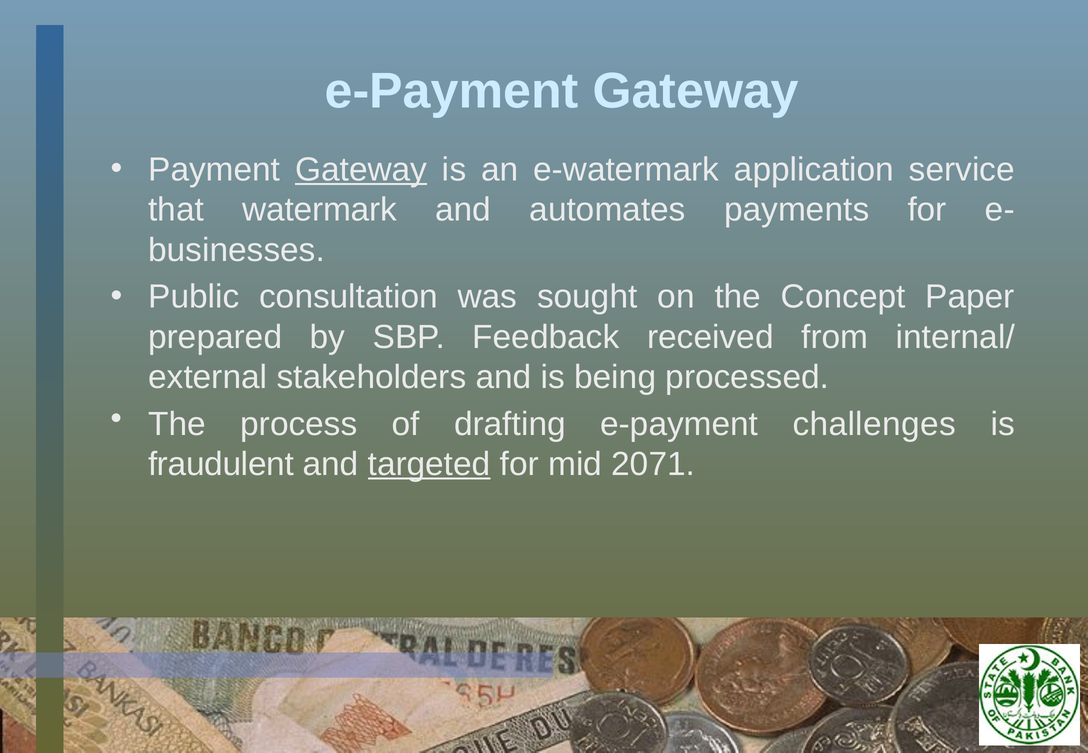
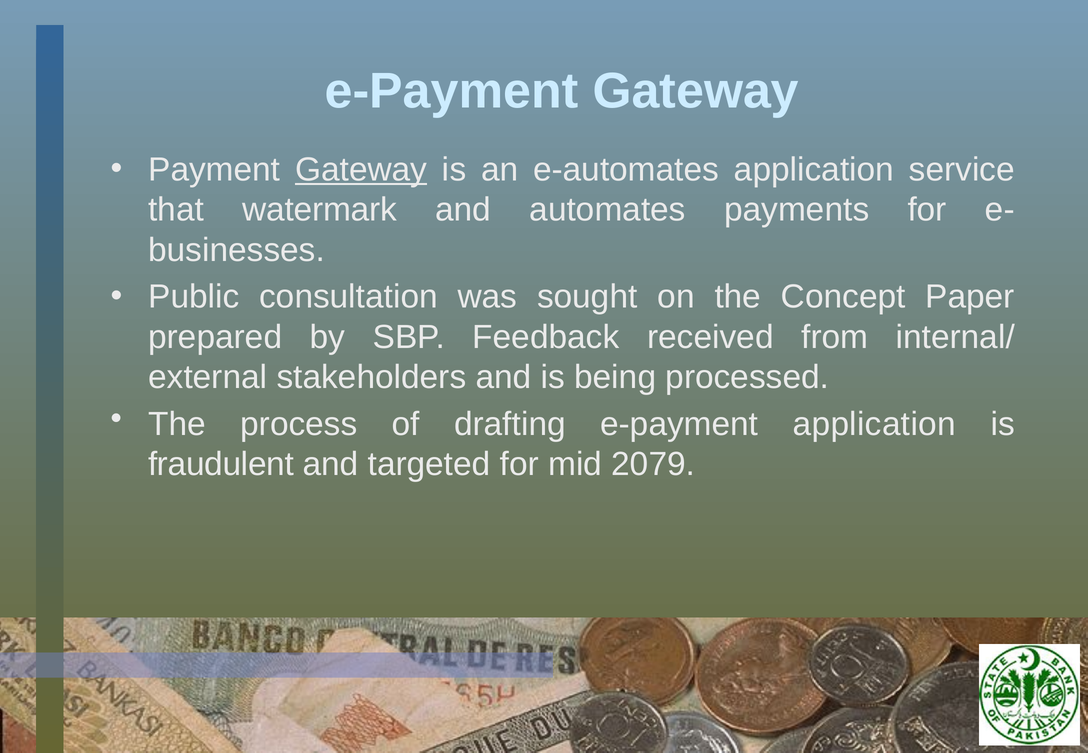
e-watermark: e-watermark -> e-automates
e-payment challenges: challenges -> application
targeted underline: present -> none
2071: 2071 -> 2079
